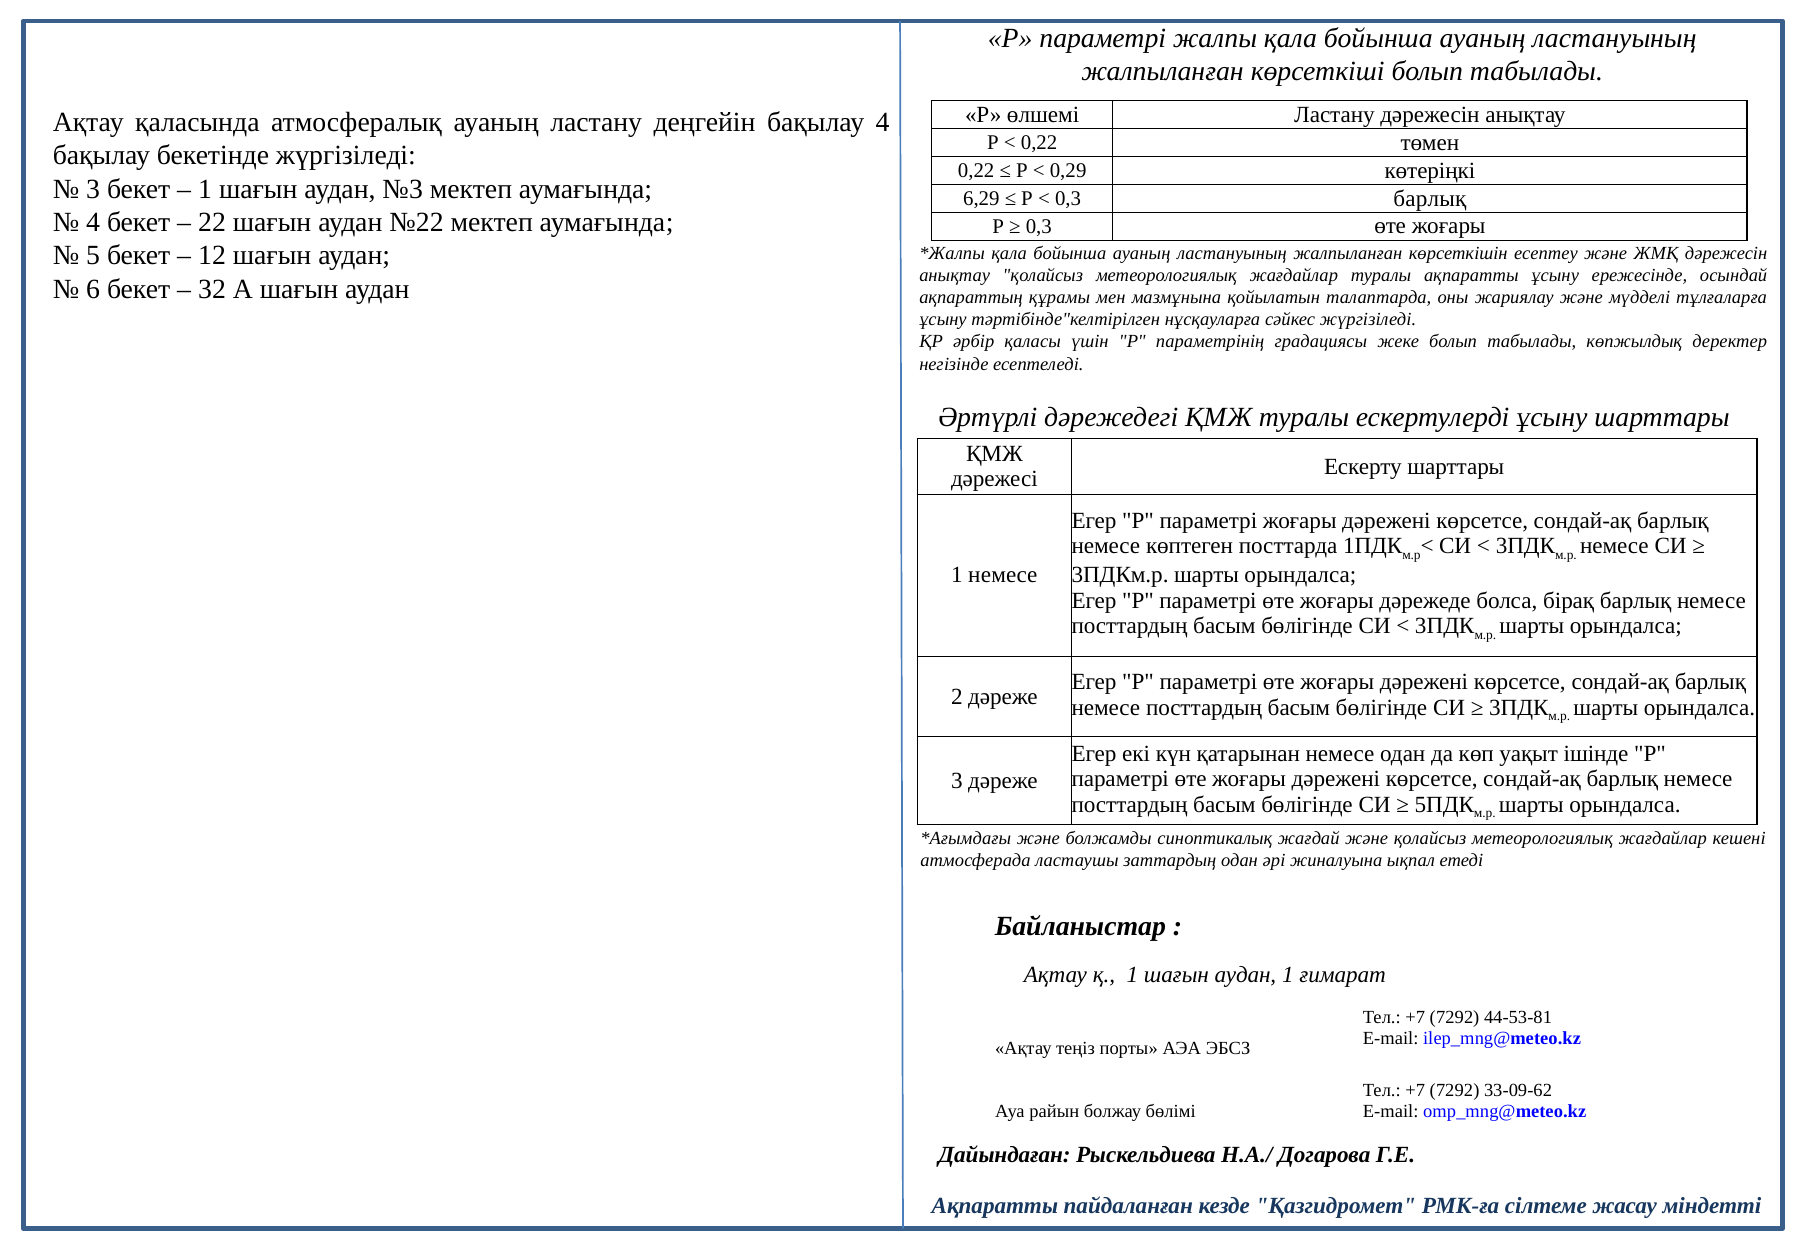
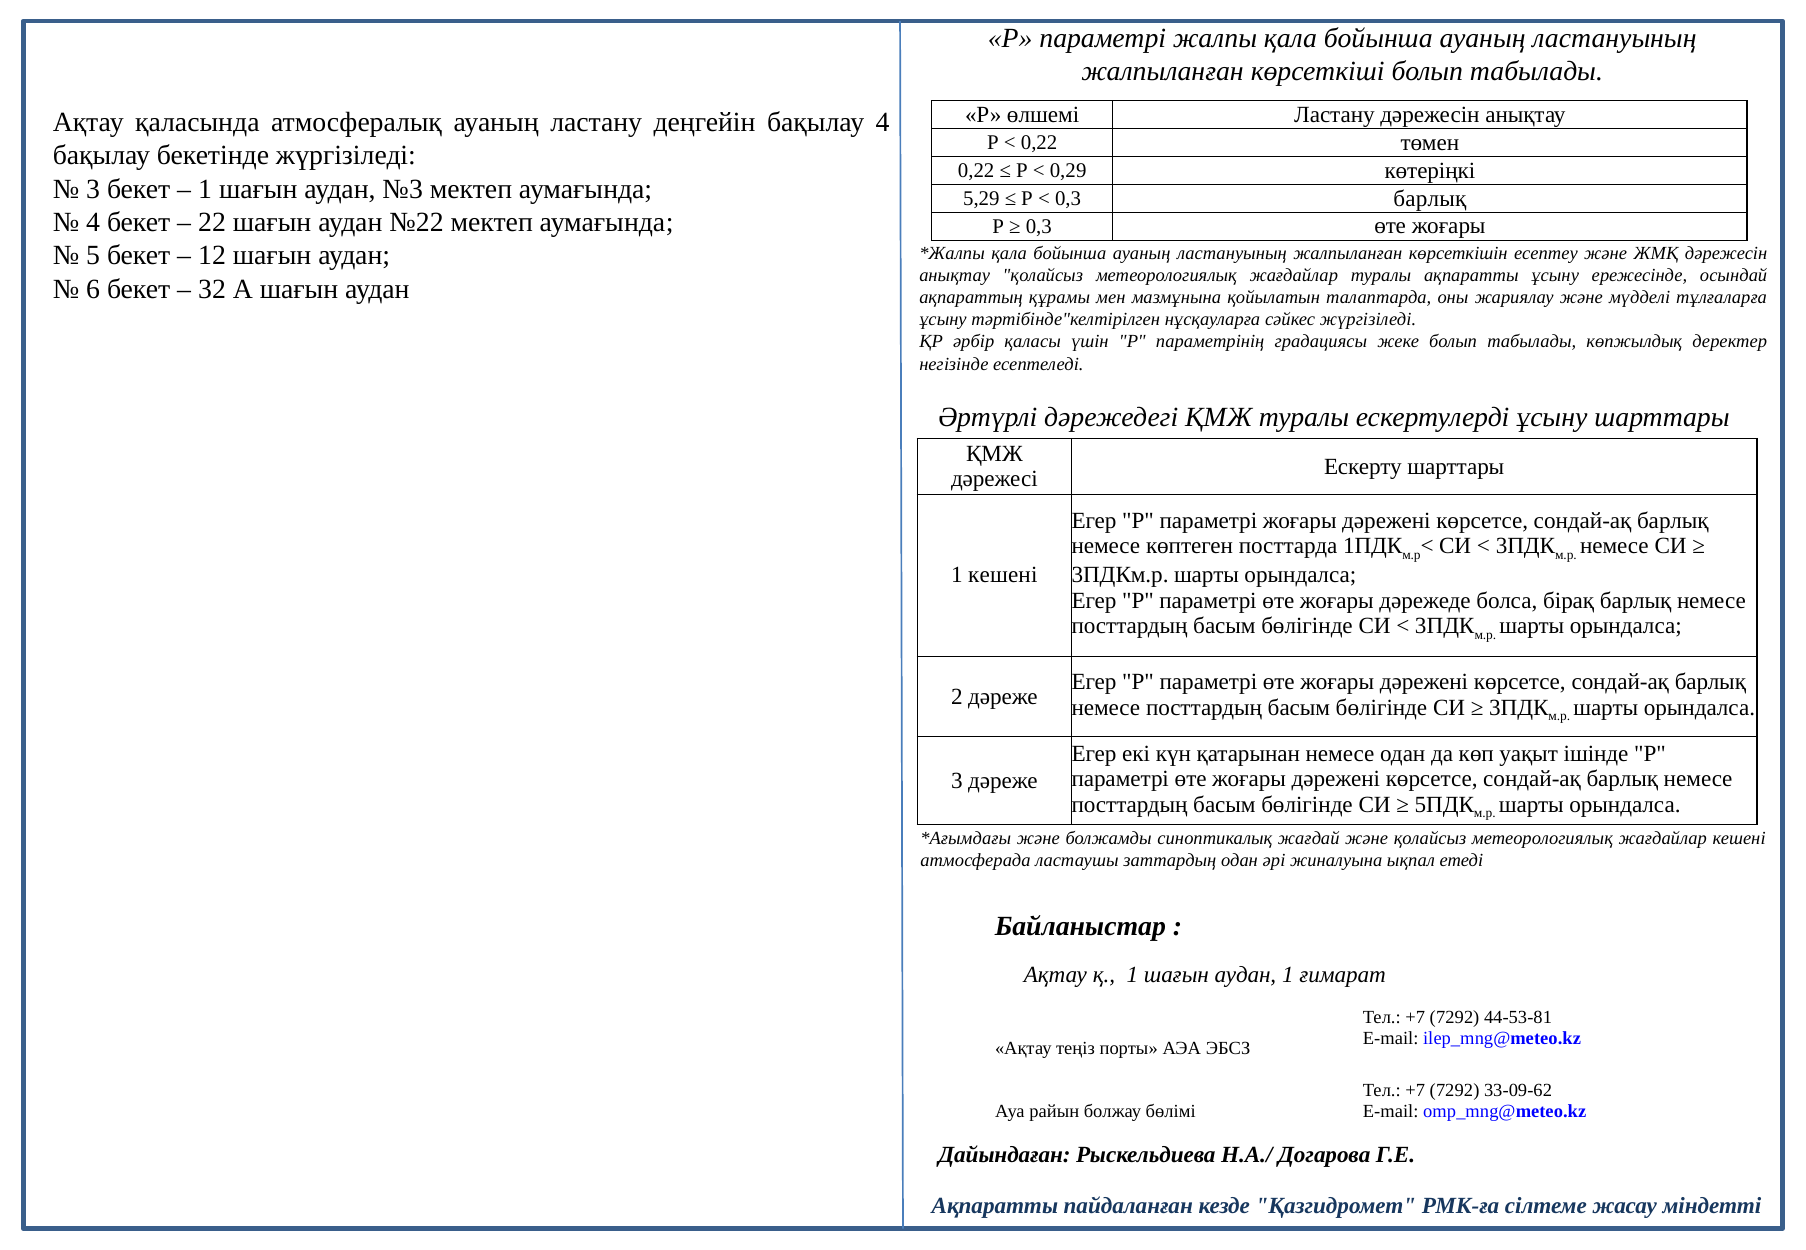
6,29: 6,29 -> 5,29
1 немесе: немесе -> кешені
